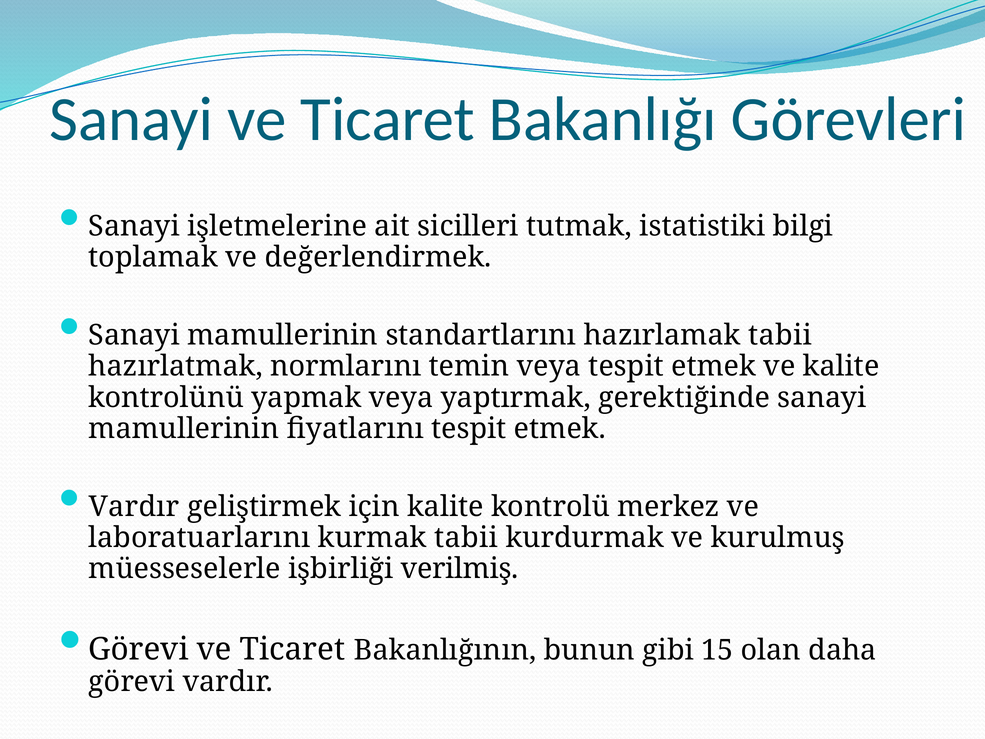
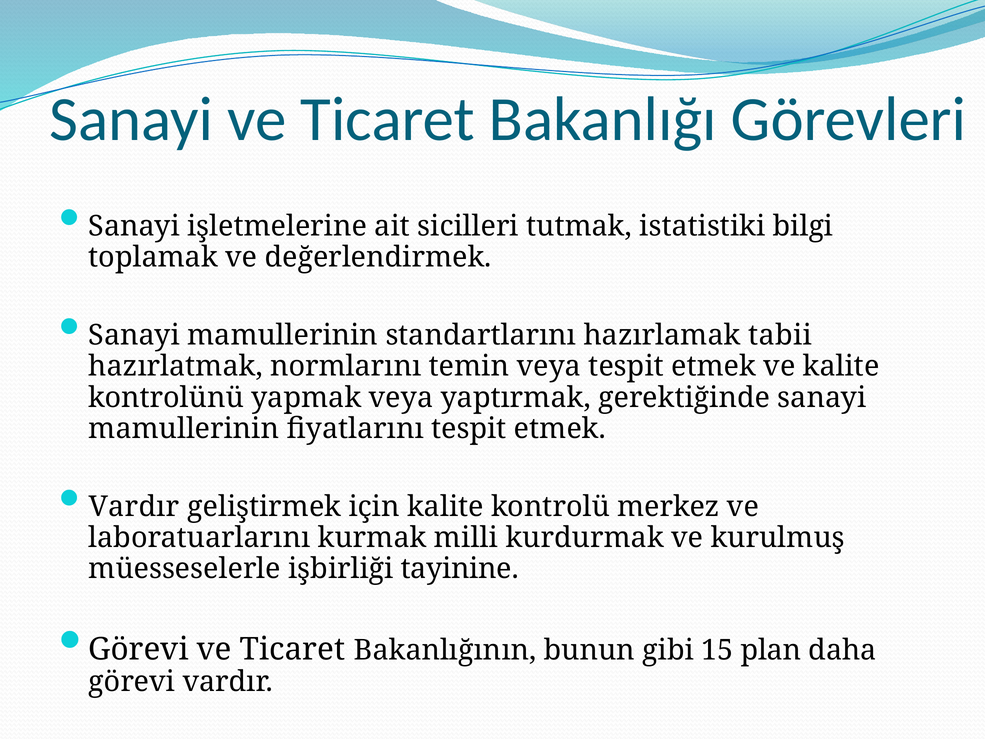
kurmak tabii: tabii -> milli
verilmiş: verilmiş -> tayinine
olan: olan -> plan
